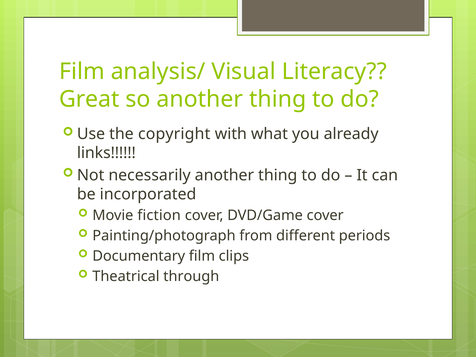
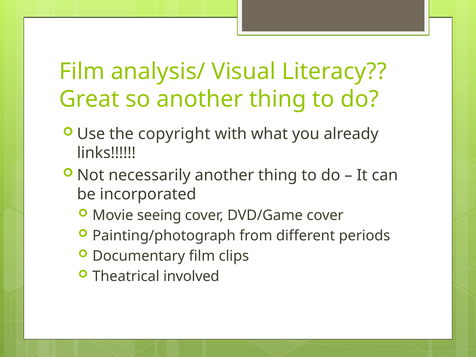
fiction: fiction -> seeing
through: through -> involved
